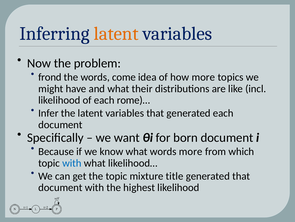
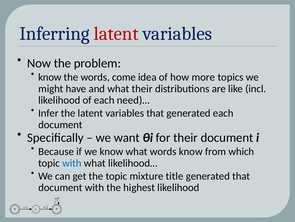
latent at (116, 34) colour: orange -> red
frond at (50, 77): frond -> know
rome)…: rome)… -> need)…
for born: born -> their
words more: more -> know
